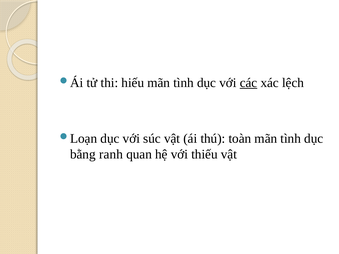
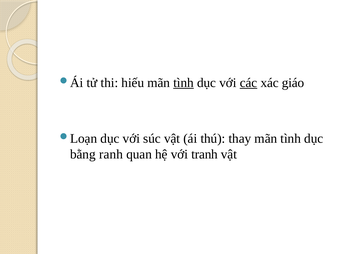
tình at (184, 83) underline: none -> present
lệch: lệch -> giáo
toàn: toàn -> thay
thiếu: thiếu -> tranh
